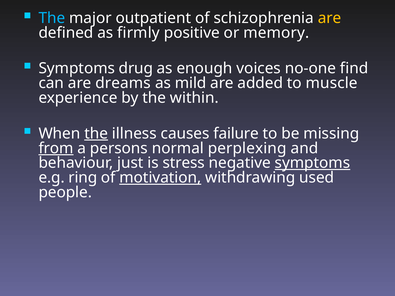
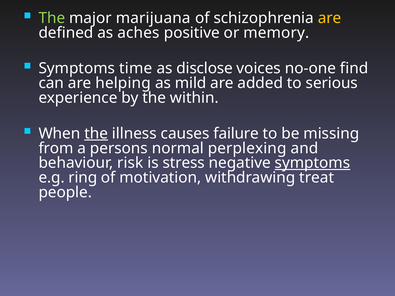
The at (52, 18) colour: light blue -> light green
outpatient: outpatient -> marijuana
firmly: firmly -> aches
drug: drug -> time
enough: enough -> disclose
dreams: dreams -> helping
muscle: muscle -> serious
from underline: present -> none
just: just -> risk
motivation underline: present -> none
used: used -> treat
